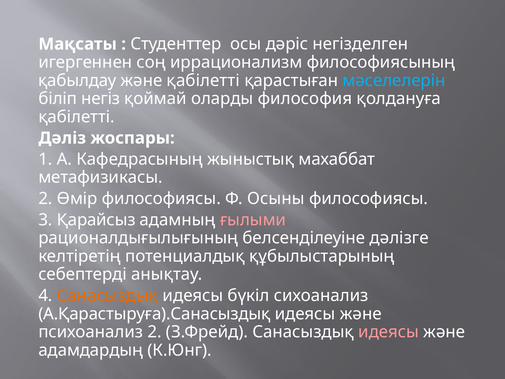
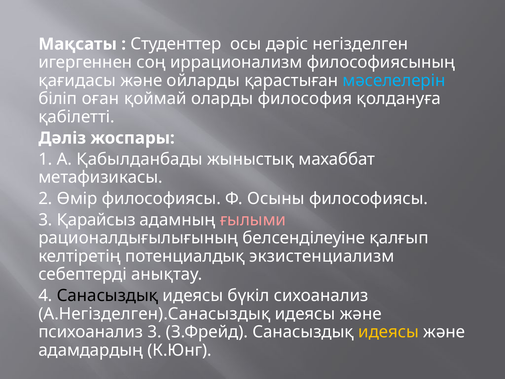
қабылдау: қабылдау -> қағидасы
және қабілетті: қабілетті -> ойларды
негіз: негіз -> оған
Кафедрасының: Кафедрасының -> Қабылданбады
дәлізге: дәлізге -> қалғып
құбылыстарының: құбылыстарының -> экзистенциализм
Санасыздық at (108, 295) colour: orange -> black
А.Қарастыруға).Санасыздық: А.Қарастыруға).Санасыздық -> А.Негізделген).Санасыздық
психоанализ 2: 2 -> 3
идеясы at (389, 332) colour: pink -> yellow
